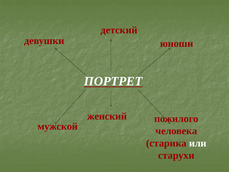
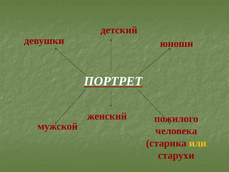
или colour: white -> yellow
